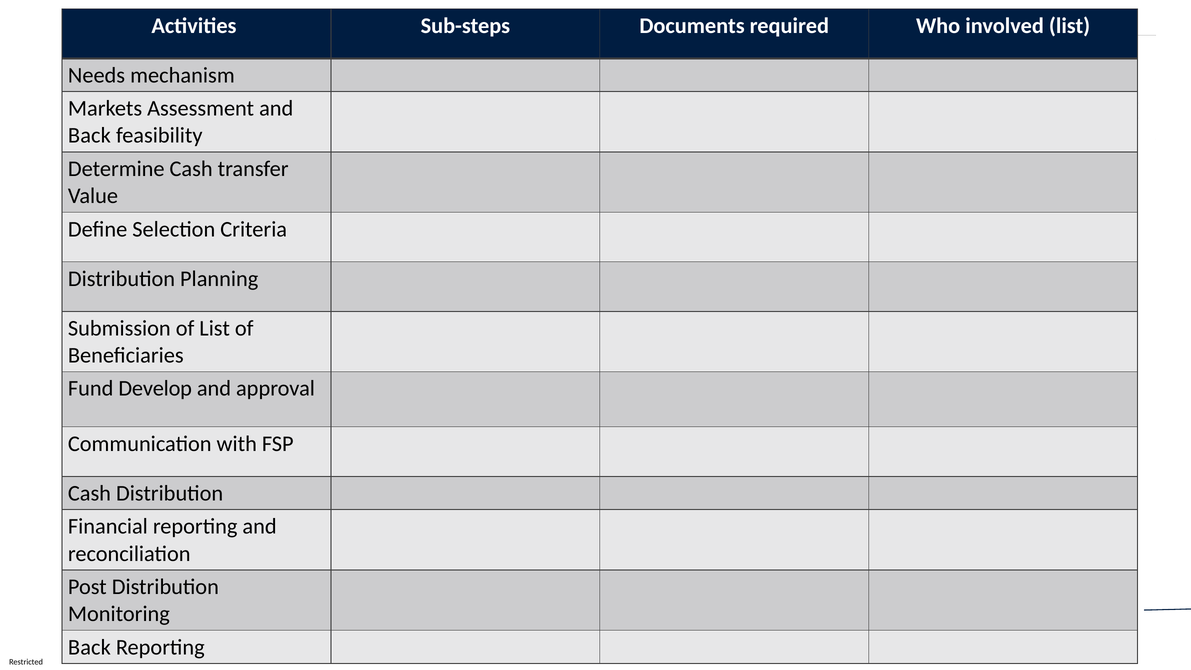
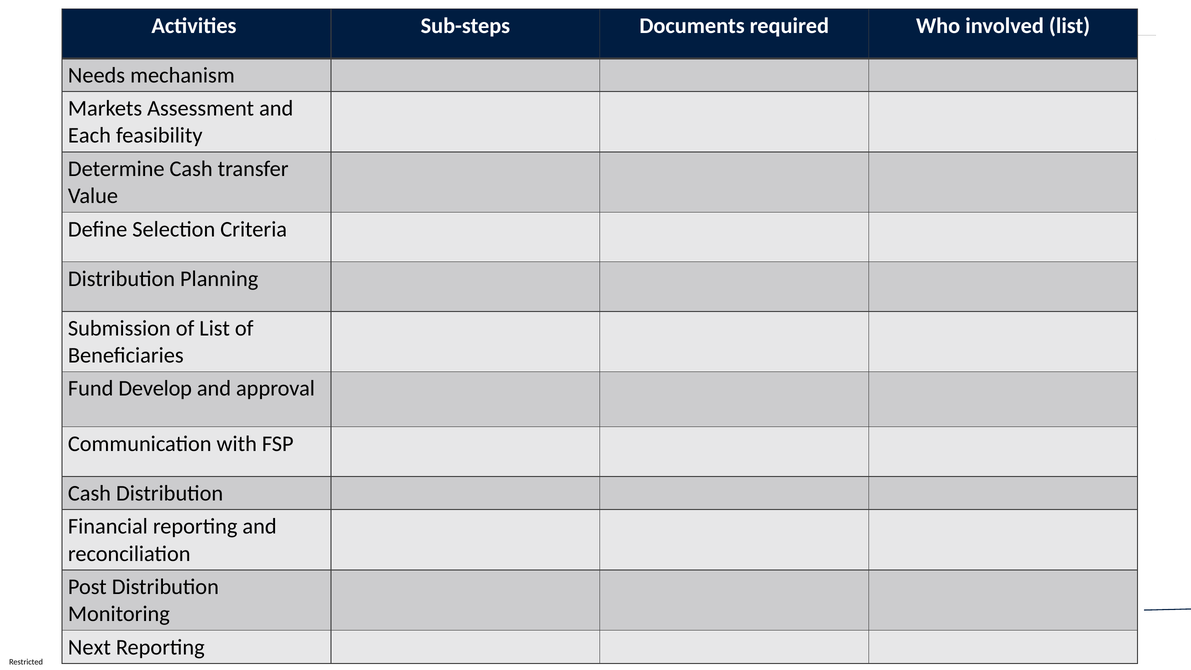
Back at (89, 136): Back -> Each
Back at (89, 647): Back -> Next
